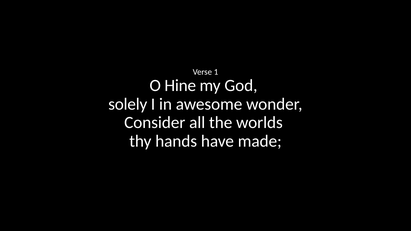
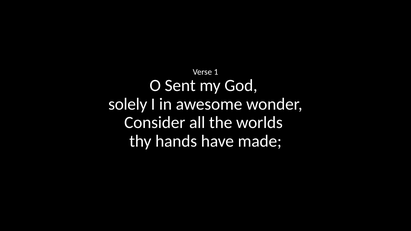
Hine: Hine -> Sent
